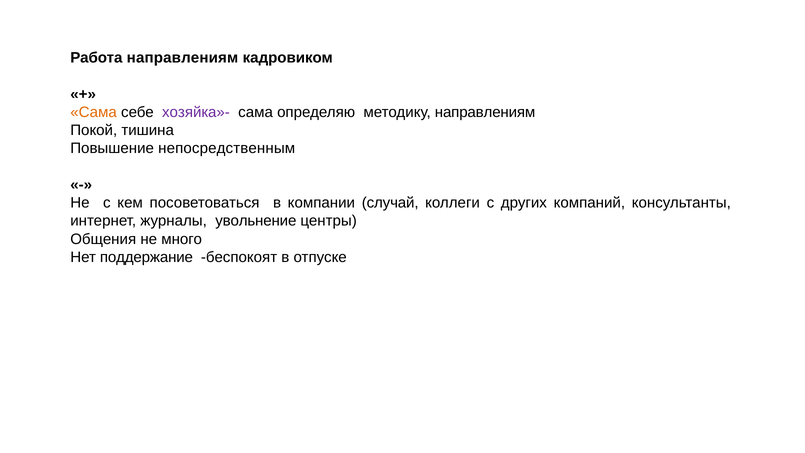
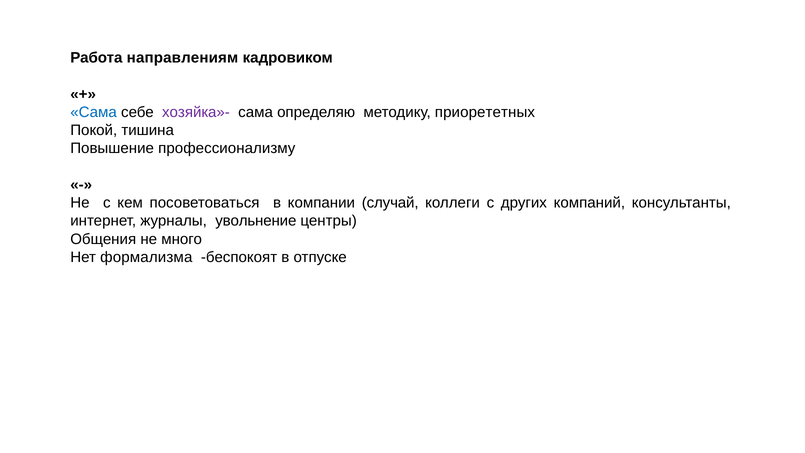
Сама at (94, 112) colour: orange -> blue
методику направлениям: направлениям -> приорететных
непосредственным: непосредственным -> профессионализму
поддержание: поддержание -> формализма
